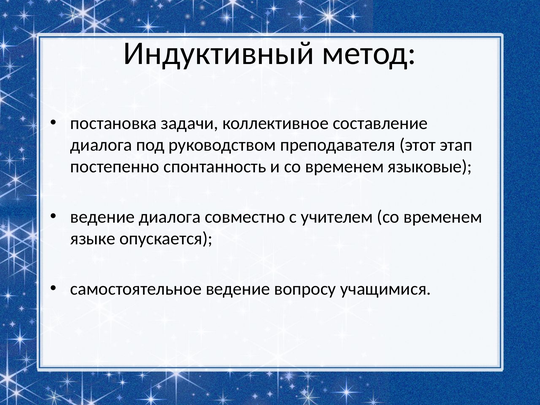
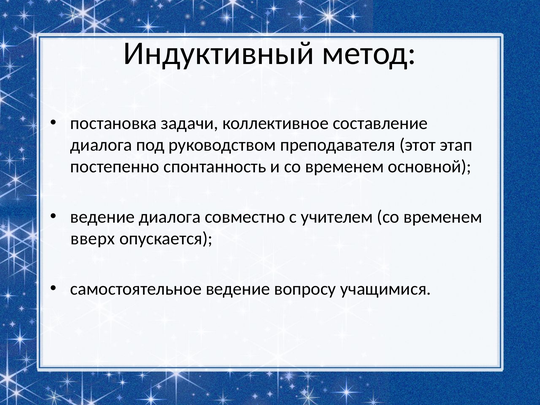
языковые: языковые -> основной
языке: языке -> вверх
